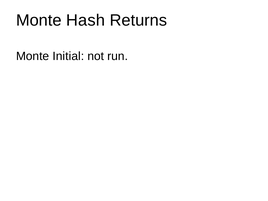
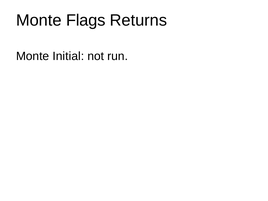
Hash: Hash -> Flags
